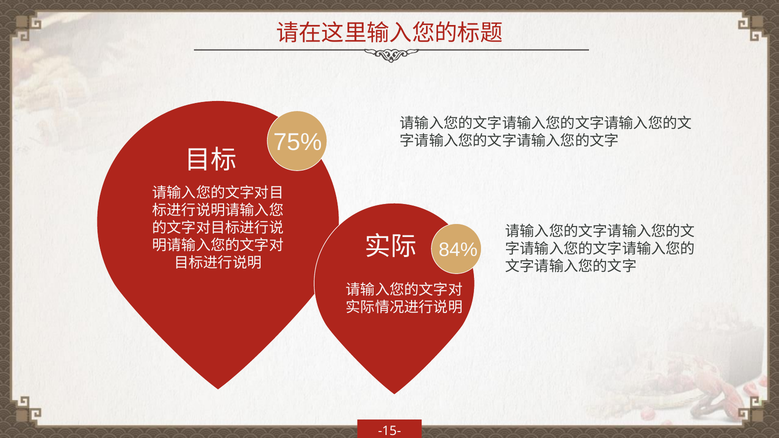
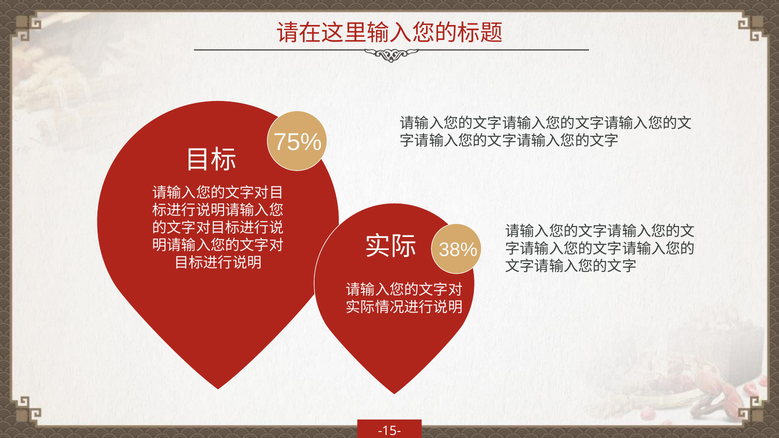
84%: 84% -> 38%
